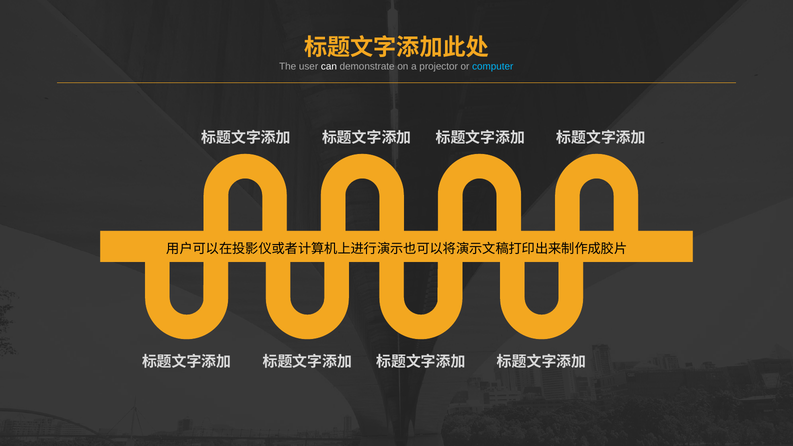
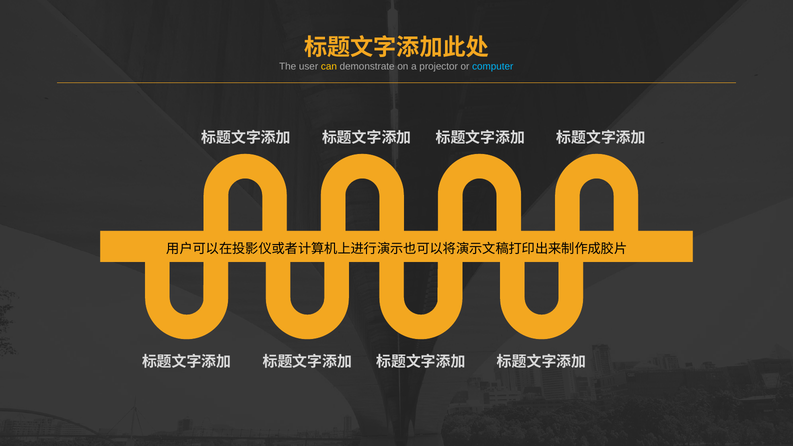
can colour: white -> yellow
